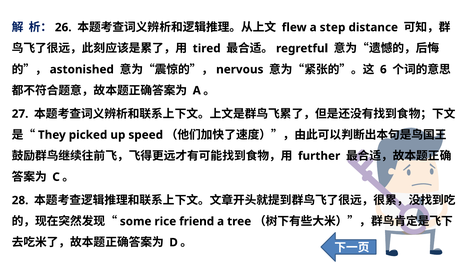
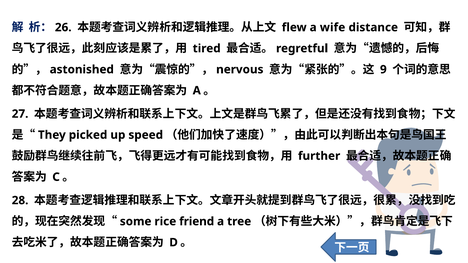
step: step -> wife
6: 6 -> 9
